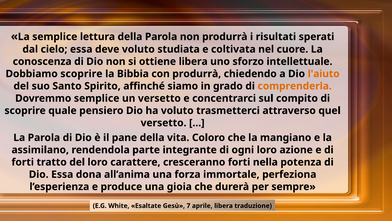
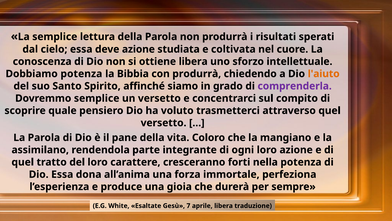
deve voluto: voluto -> azione
Dobbiamo scoprire: scoprire -> potenza
comprenderla colour: orange -> purple
forti at (23, 162): forti -> quel
